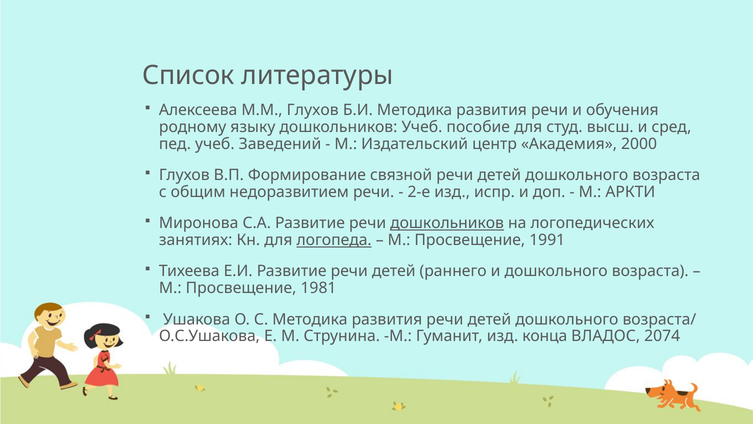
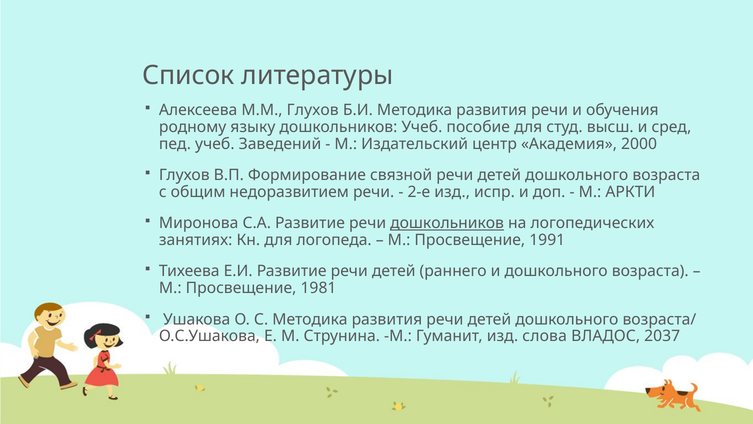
логопеда underline: present -> none
конца: конца -> слова
2074: 2074 -> 2037
